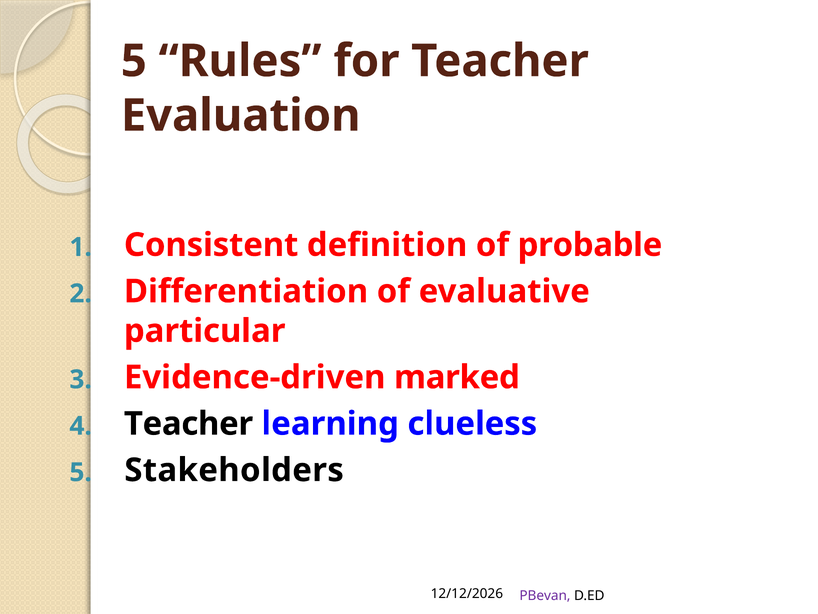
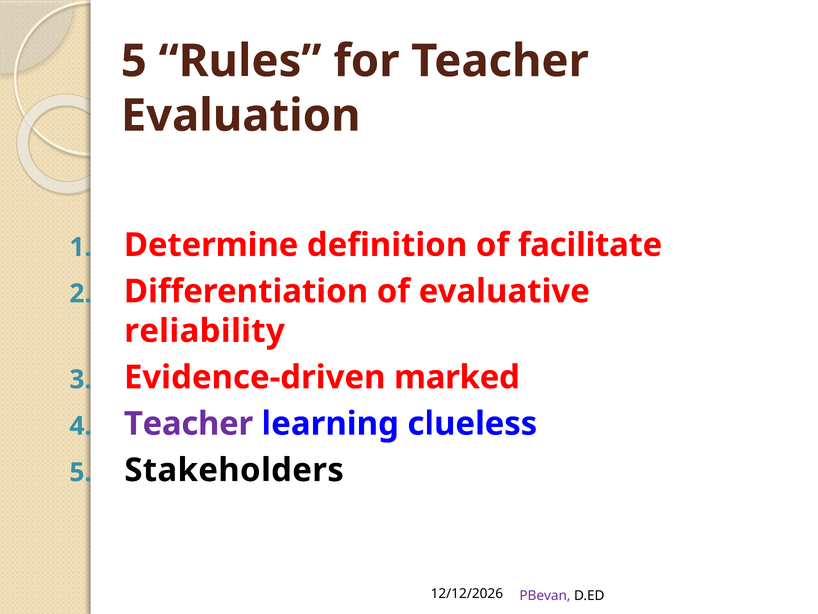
Consistent: Consistent -> Determine
probable: probable -> facilitate
particular: particular -> reliability
Teacher at (189, 423) colour: black -> purple
